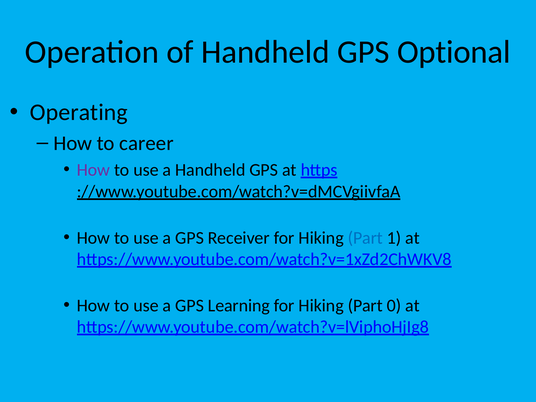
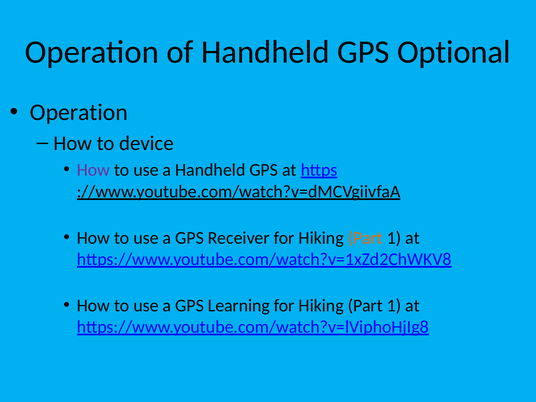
Operating at (79, 112): Operating -> Operation
career: career -> device
Part at (365, 238) colour: blue -> orange
0 at (394, 305): 0 -> 1
